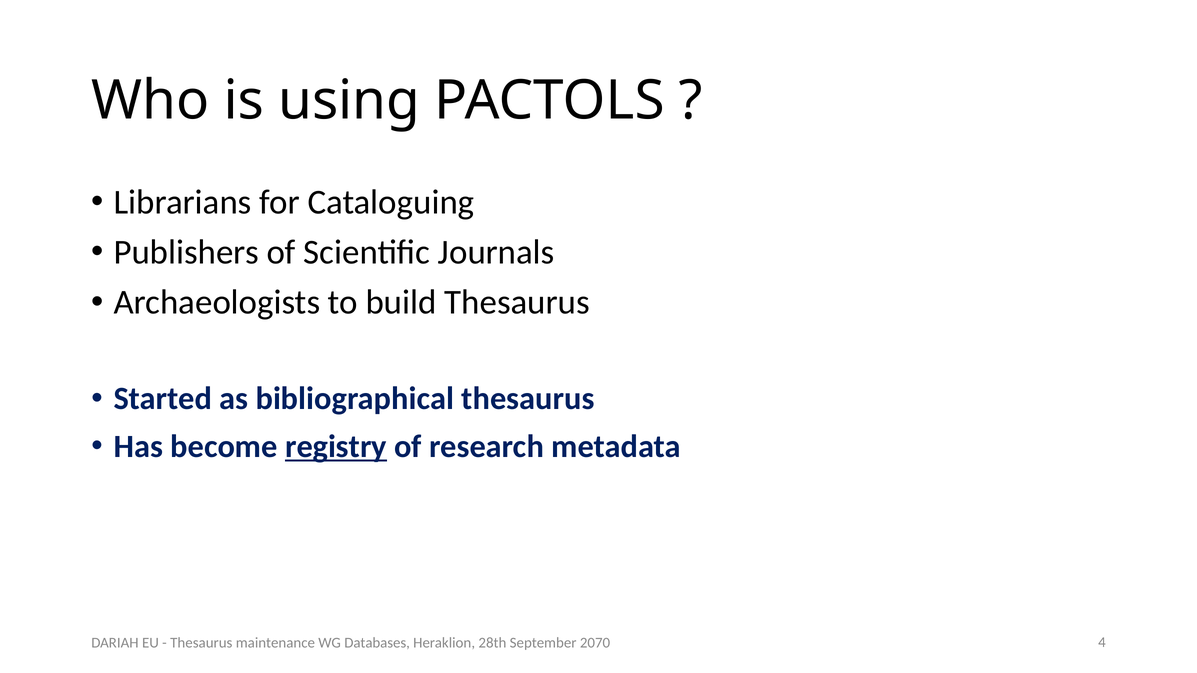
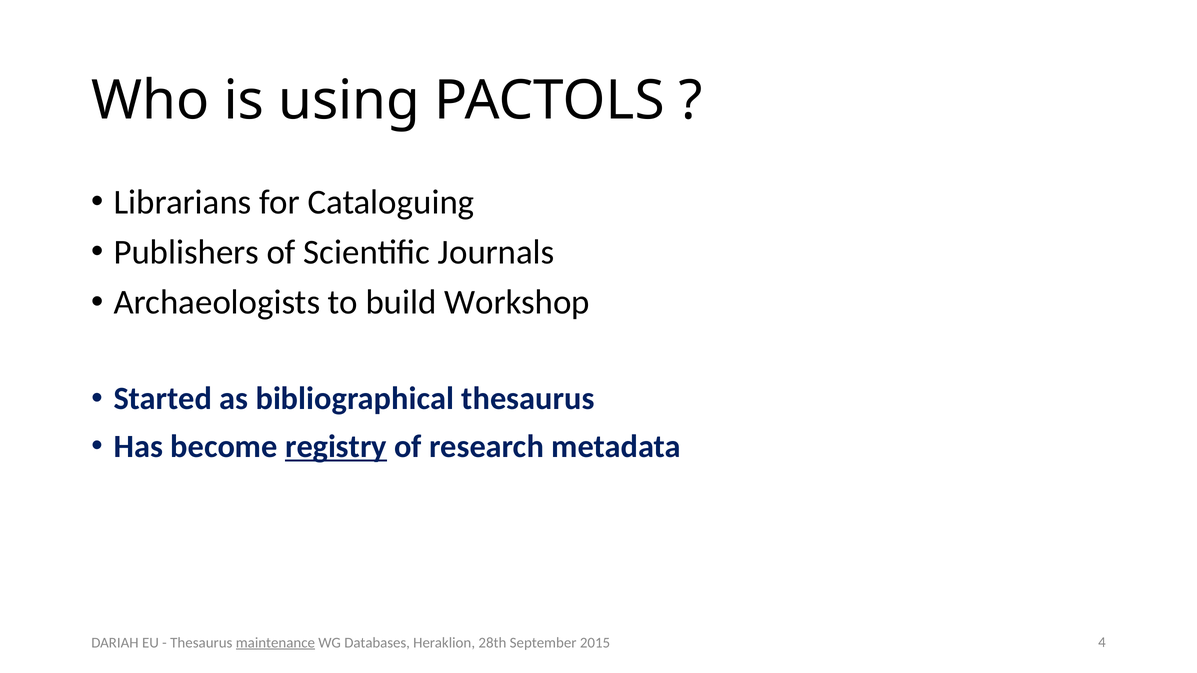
build Thesaurus: Thesaurus -> Workshop
maintenance underline: none -> present
2070: 2070 -> 2015
